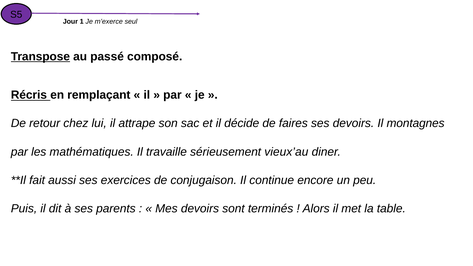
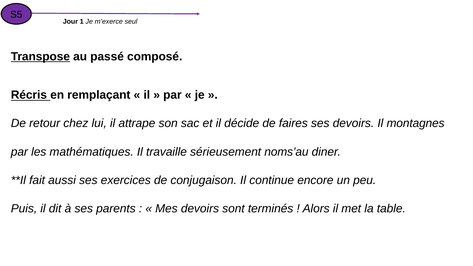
vieux’au: vieux’au -> noms’au
